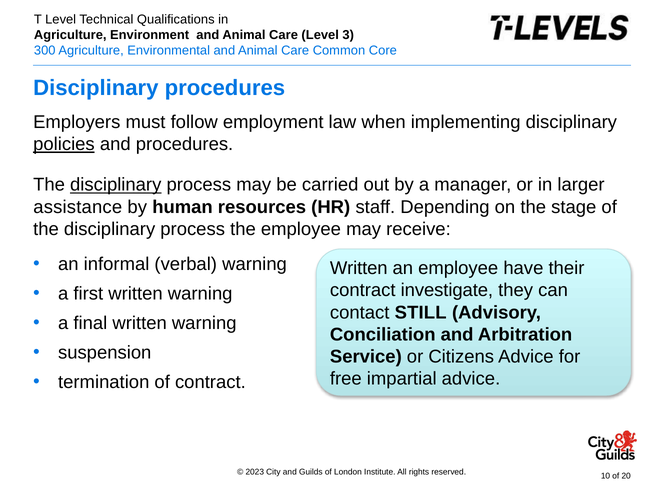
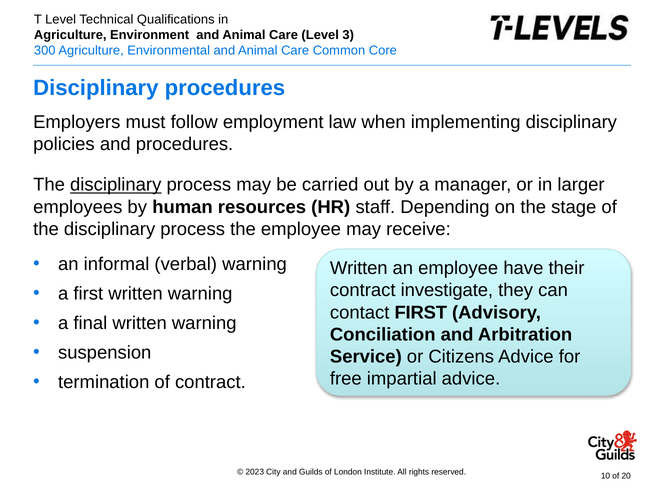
policies underline: present -> none
assistance: assistance -> employees
contact STILL: STILL -> FIRST
